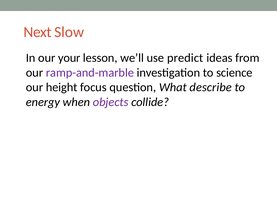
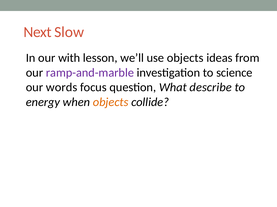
your: your -> with
use predict: predict -> objects
height: height -> words
objects at (111, 102) colour: purple -> orange
